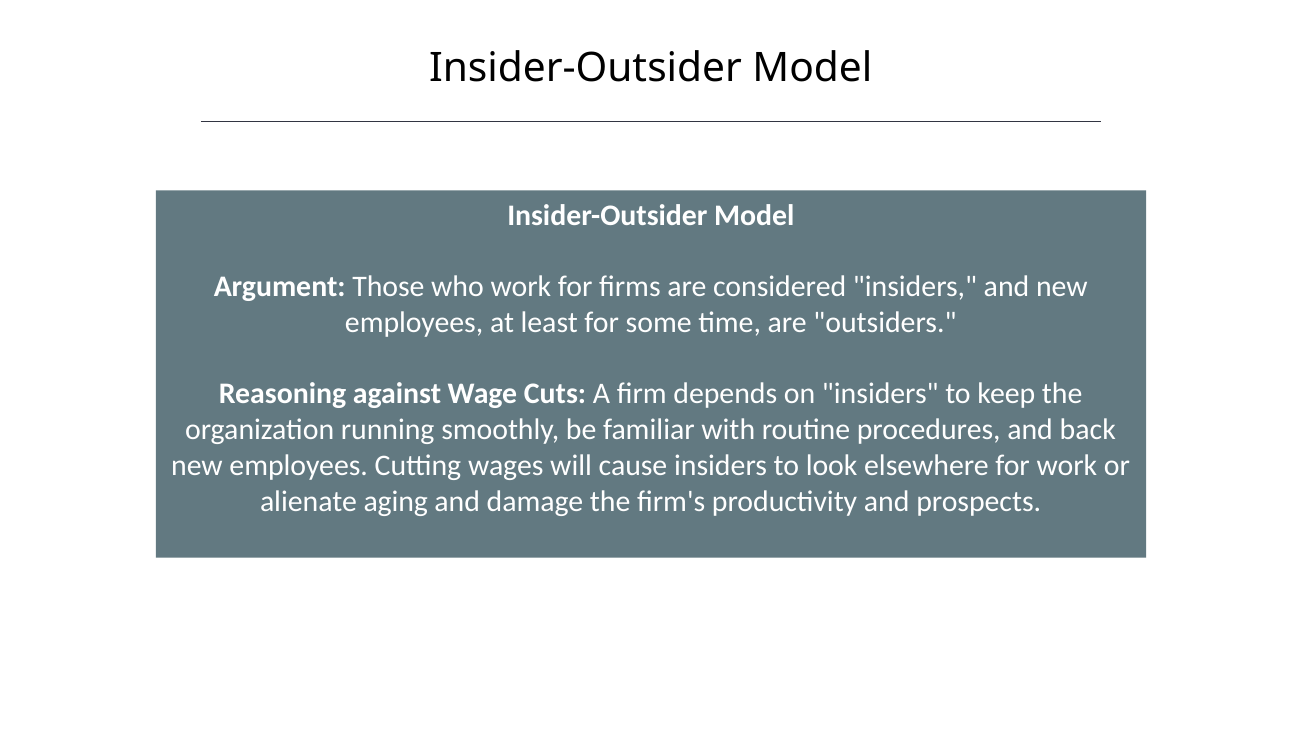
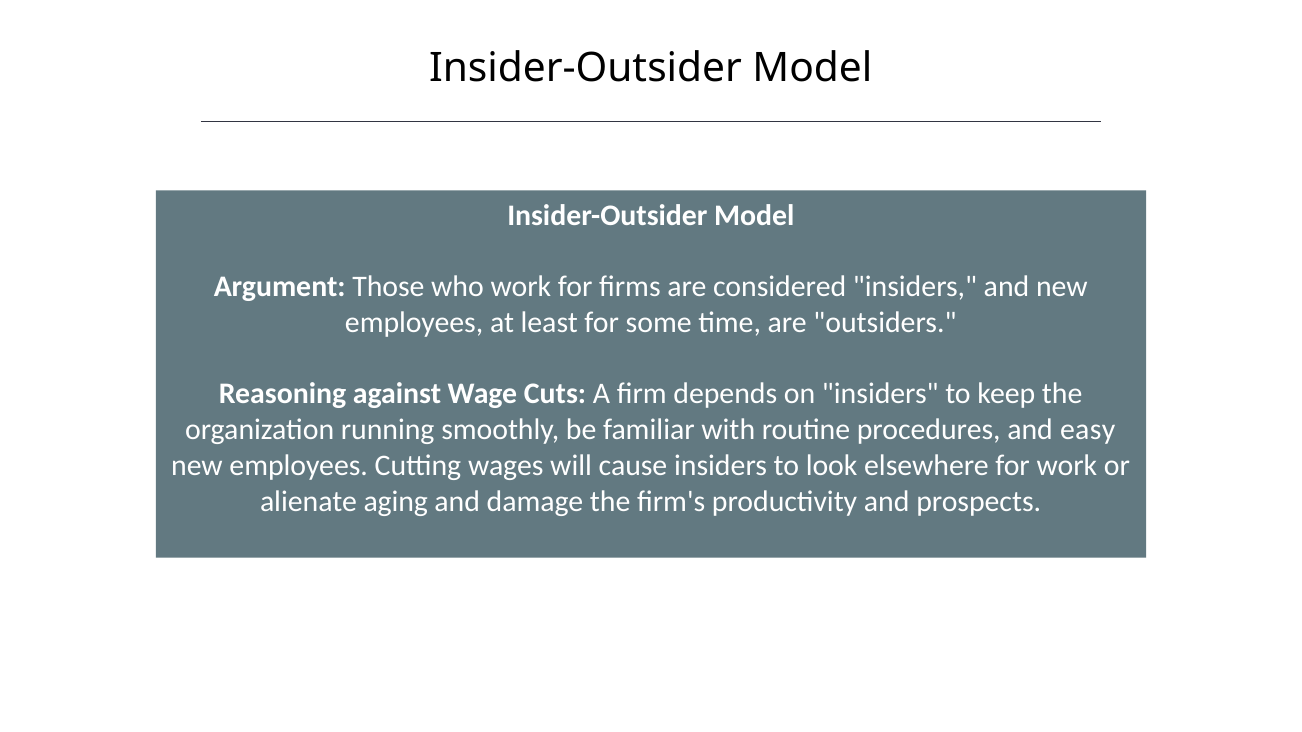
back: back -> easy
